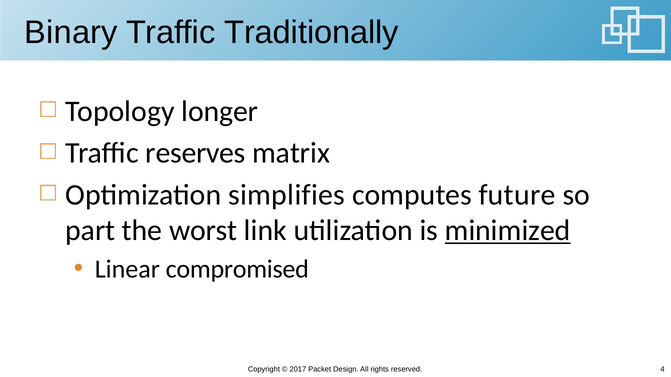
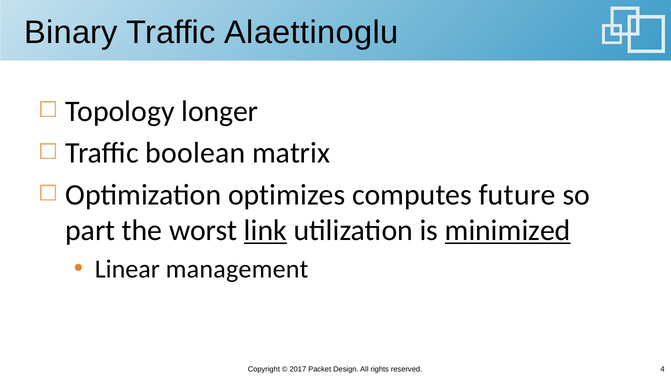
Traditionally: Traditionally -> Alaettinoglu
reserves: reserves -> boolean
simplifies: simplifies -> optimizes
link underline: none -> present
compromised: compromised -> management
